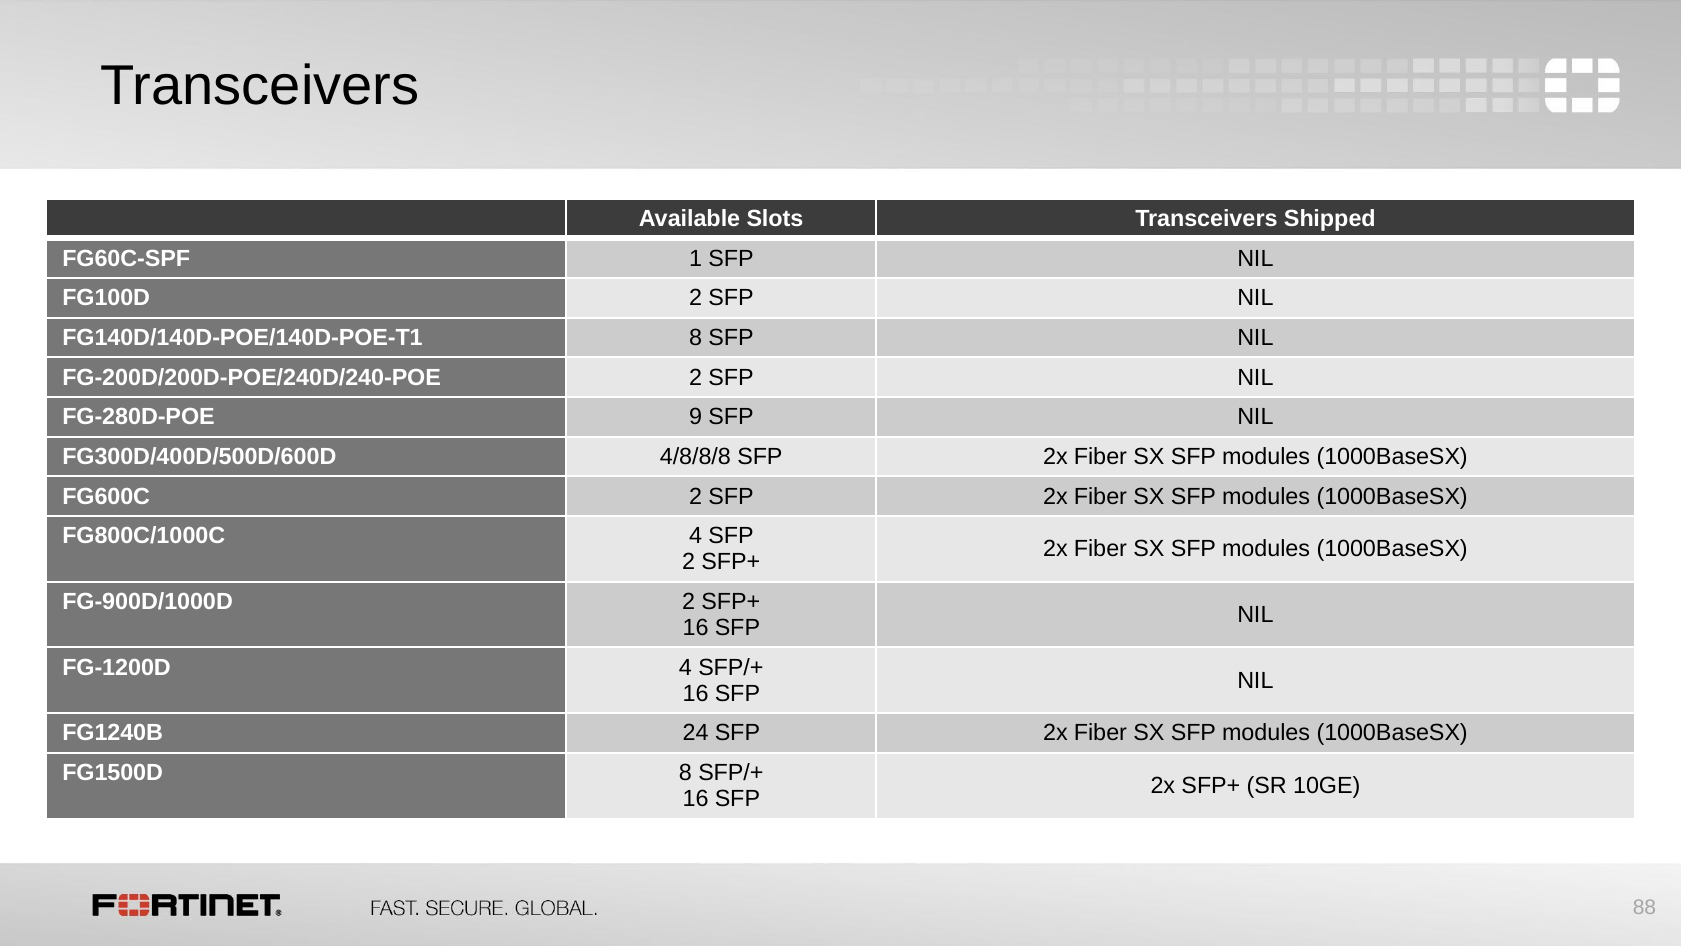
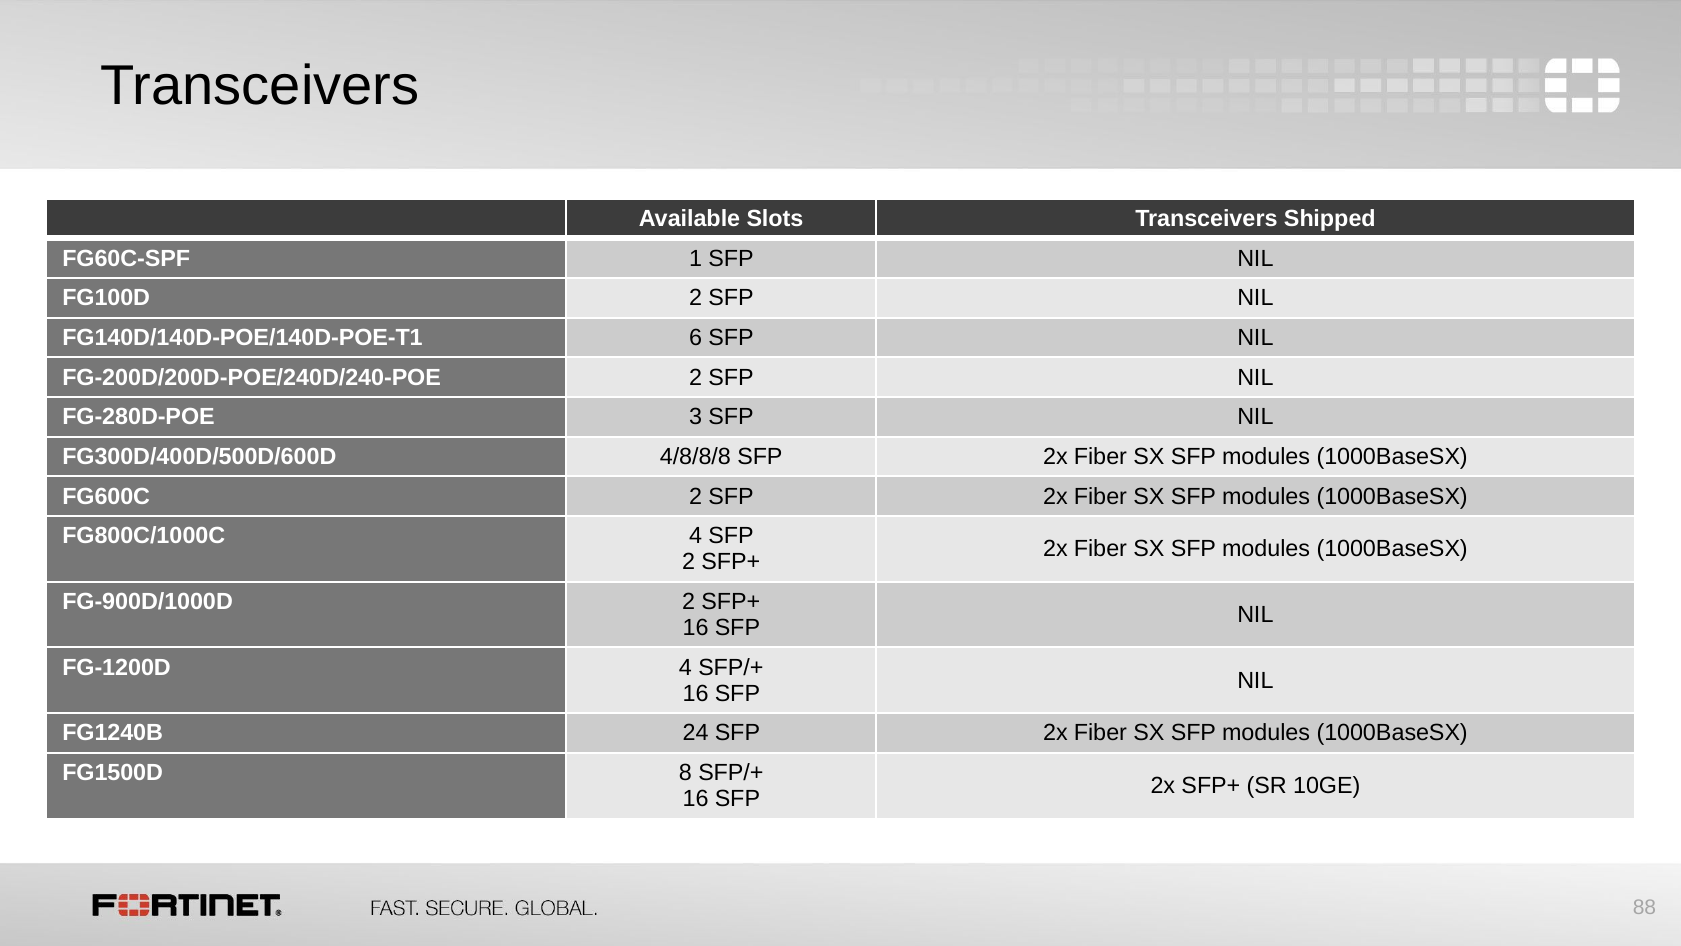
FG140D/140D-POE/140D-POE-T1 8: 8 -> 6
9: 9 -> 3
